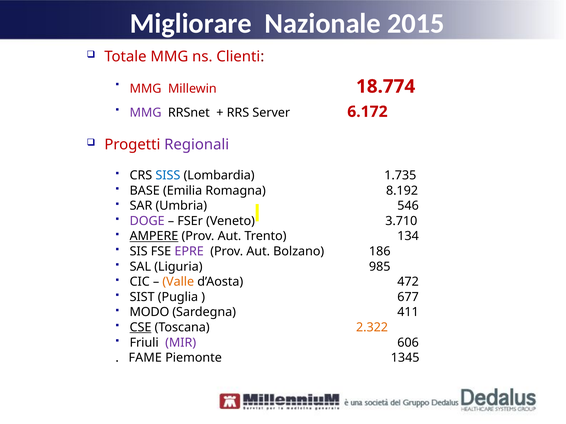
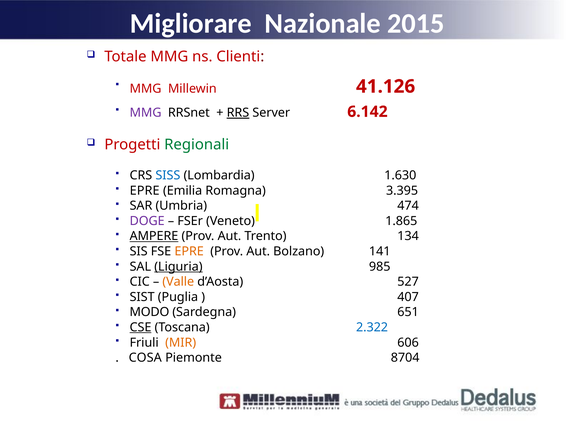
18.774: 18.774 -> 41.126
RRS underline: none -> present
6.172: 6.172 -> 6.142
Regionali colour: purple -> green
1.735: 1.735 -> 1.630
BASE at (145, 191): BASE -> EPRE
8.192: 8.192 -> 3.395
546: 546 -> 474
3.710: 3.710 -> 1.865
EPRE at (189, 252) colour: purple -> orange
186: 186 -> 141
Liguria underline: none -> present
472: 472 -> 527
677: 677 -> 407
411: 411 -> 651
2.322 colour: orange -> blue
MIR colour: purple -> orange
FAME: FAME -> COSA
1345: 1345 -> 8704
